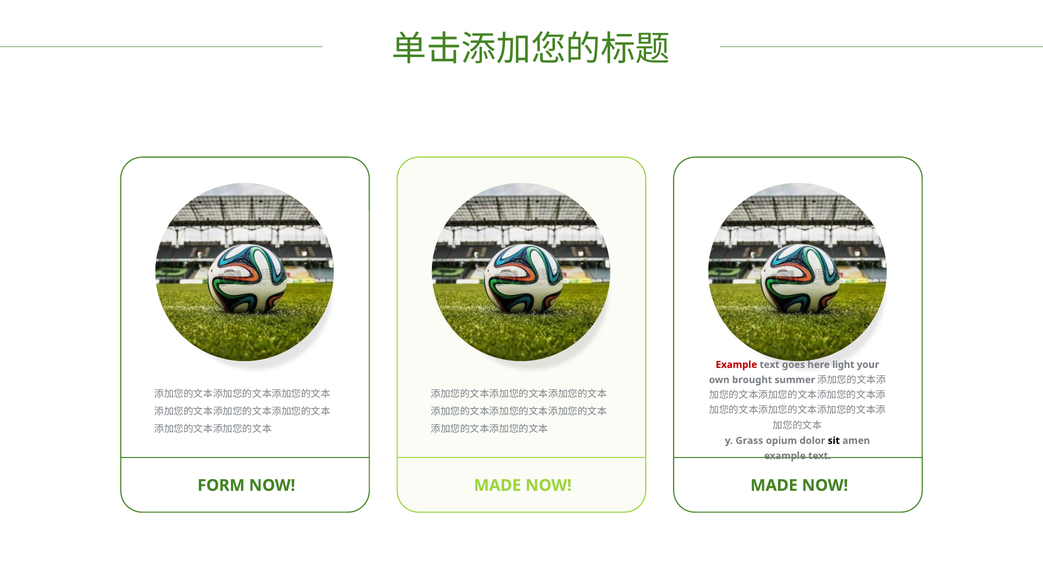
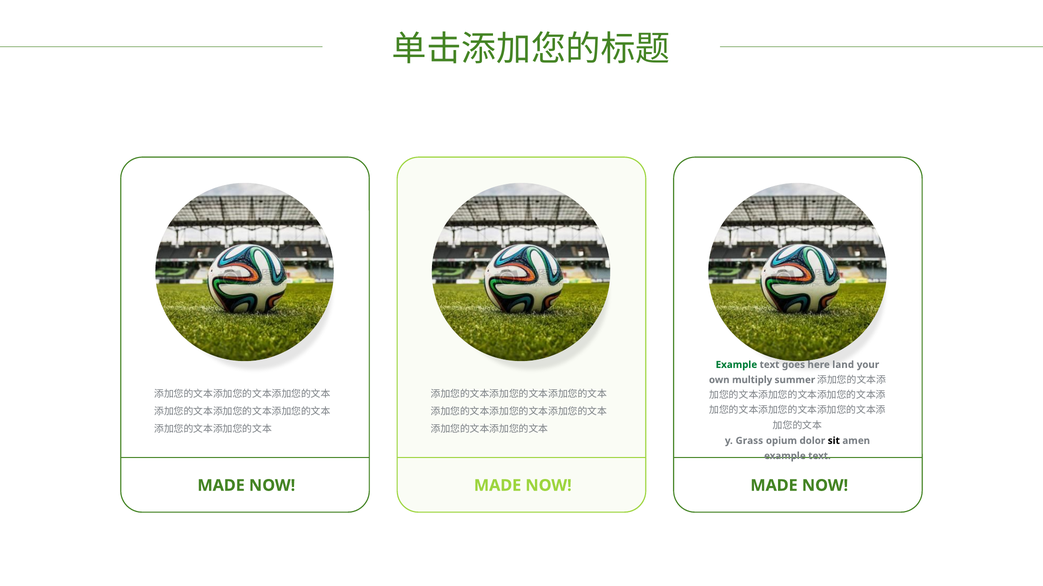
Example at (736, 365) colour: red -> green
light: light -> land
brought: brought -> multiply
FORM at (221, 486): FORM -> MADE
